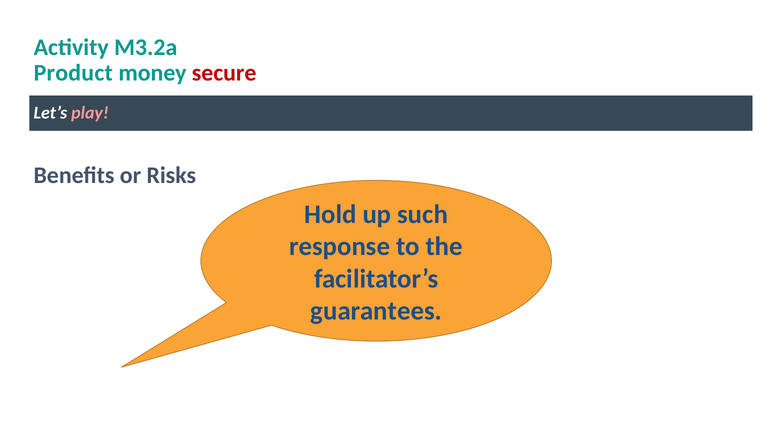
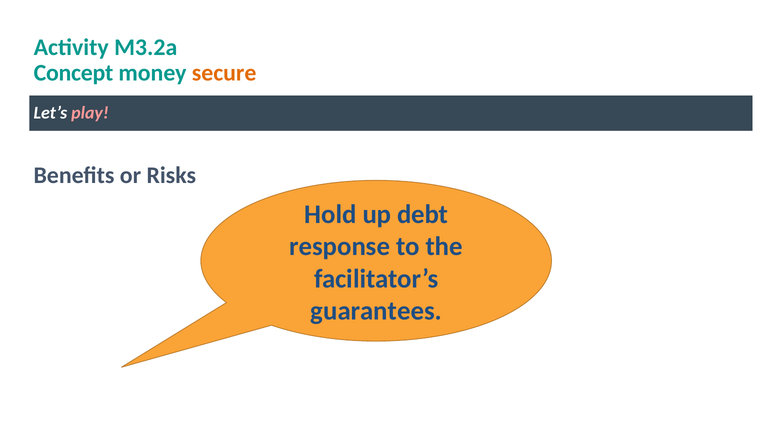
Product: Product -> Concept
secure colour: red -> orange
such: such -> debt
